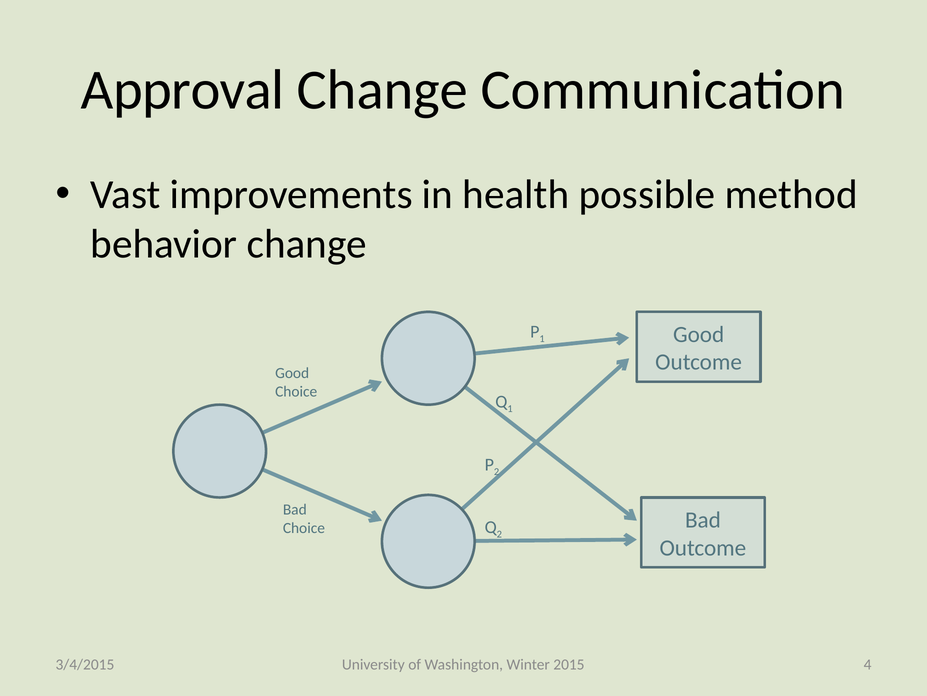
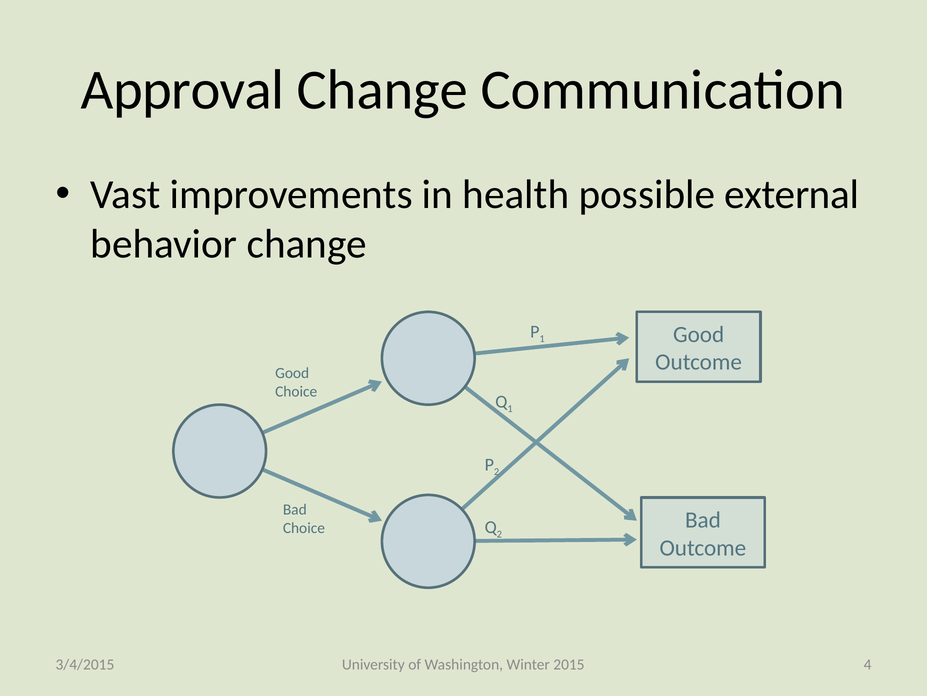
method: method -> external
